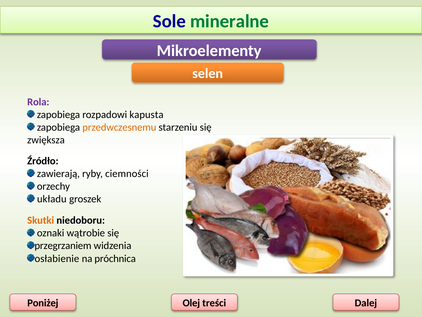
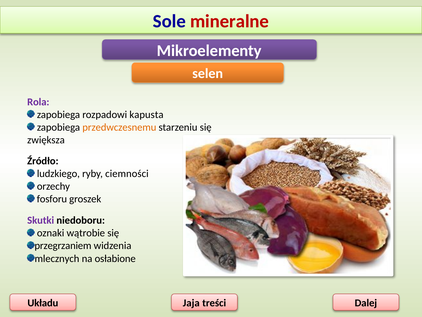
mineralne colour: green -> red
zawierają: zawierają -> ludzkiego
układu: układu -> fosforu
Skutki colour: orange -> purple
osłabienie: osłabienie -> mlecznych
próchnica: próchnica -> osłabione
Poniżej: Poniżej -> Układu
Olej: Olej -> Jaja
